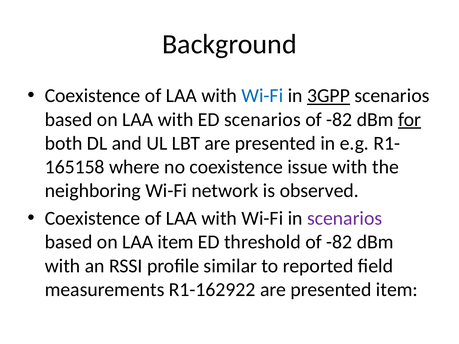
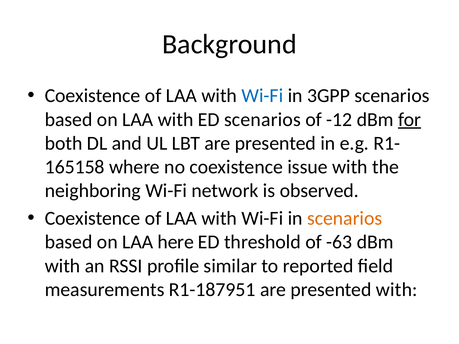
3GPP underline: present -> none
-82 at (339, 120): -82 -> -12
scenarios at (345, 219) colour: purple -> orange
LAA item: item -> here
threshold of -82: -82 -> -63
R1-162922: R1-162922 -> R1-187951
presented item: item -> with
